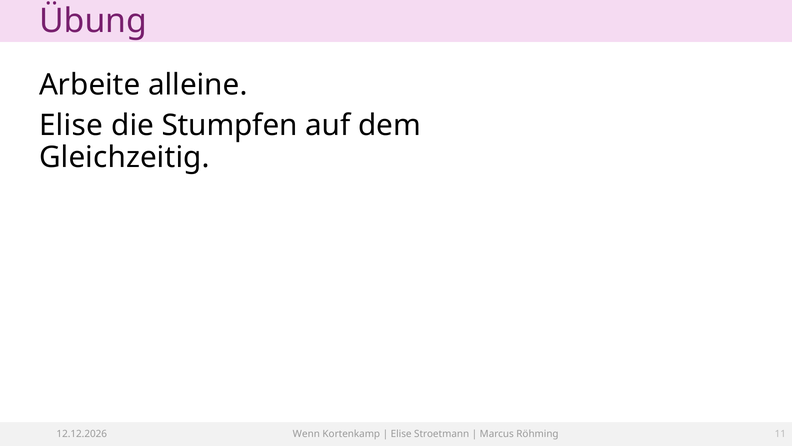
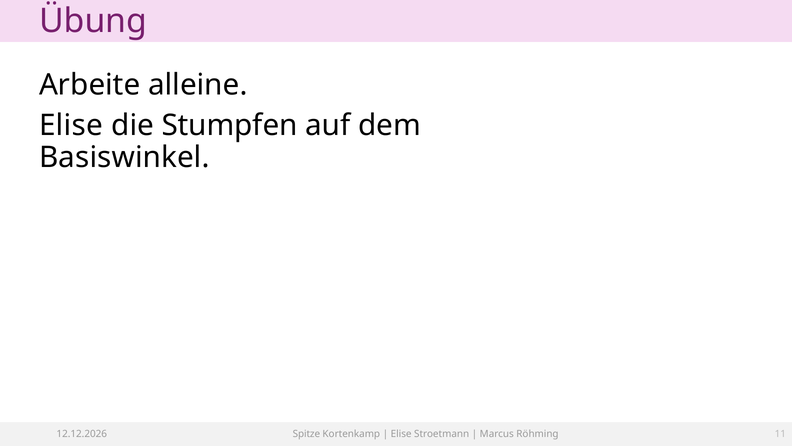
Gleichzeitig: Gleichzeitig -> Basiswinkel
Wenn: Wenn -> Spitze
